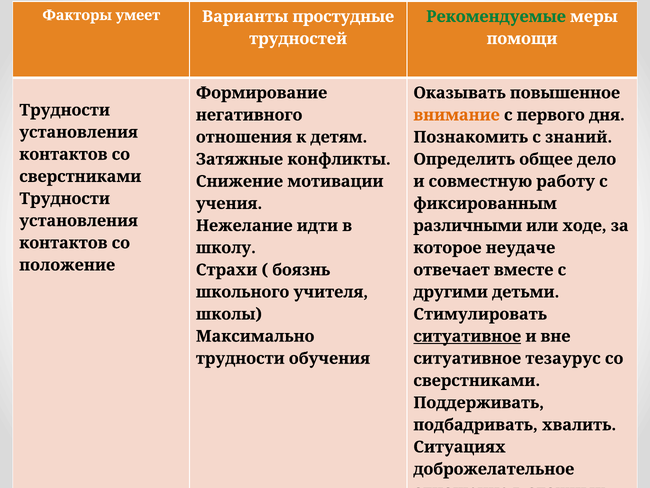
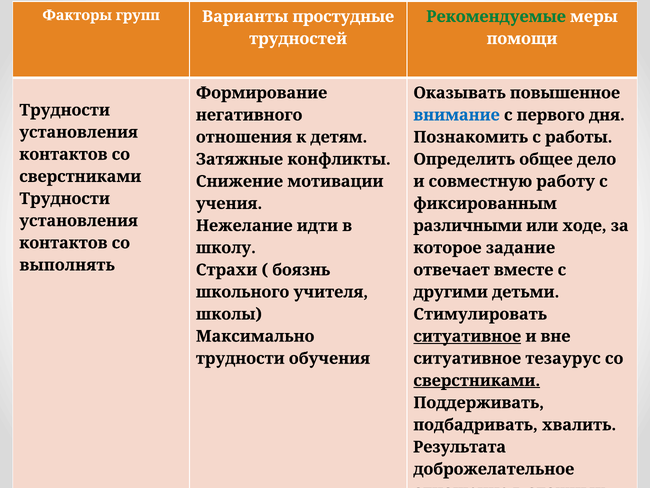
умеет: умеет -> групп
внимание colour: orange -> blue
знаний: знаний -> работы
неудаче: неудаче -> задание
положение: положение -> выполнять
сверстниками at (477, 380) underline: none -> present
Ситуациях at (459, 447): Ситуациях -> Результата
